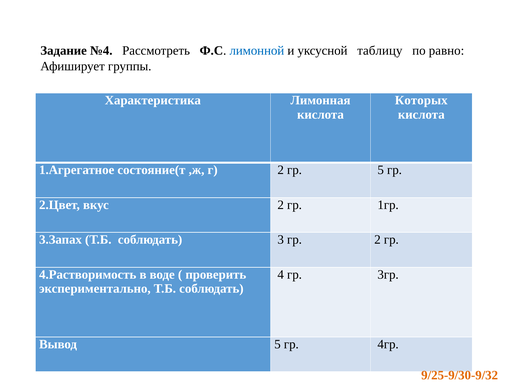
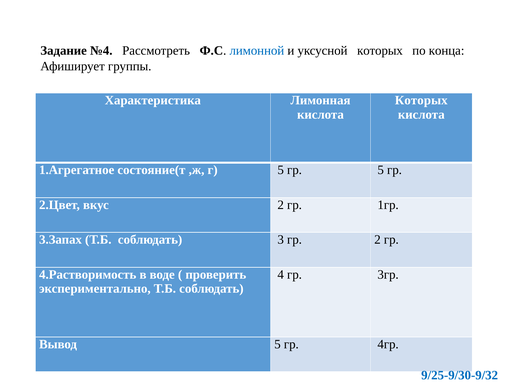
уксусной таблицу: таблицу -> которых
равно: равно -> конца
г 2: 2 -> 5
9/25-9/30-9/32 colour: orange -> blue
